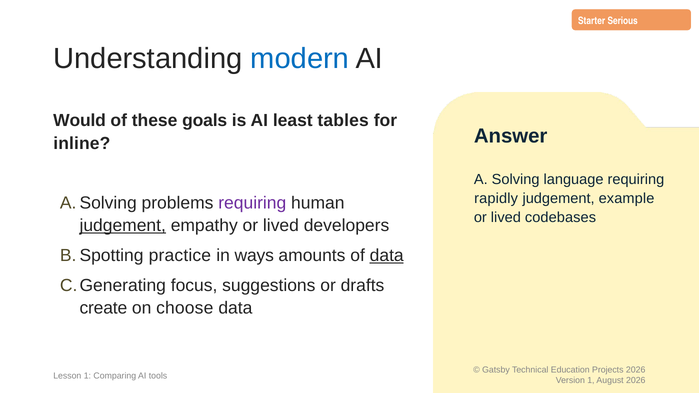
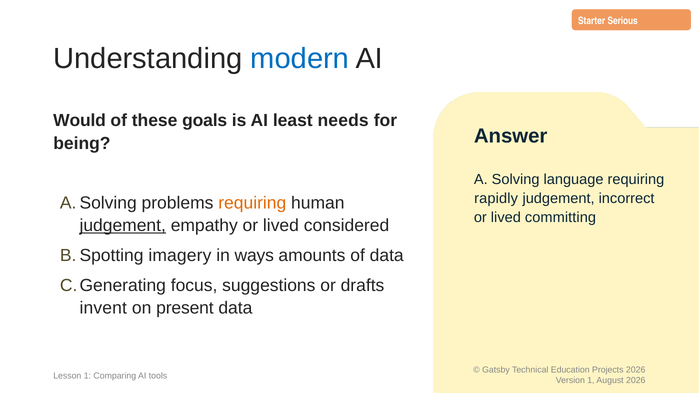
tables: tables -> needs
inline: inline -> being
example: example -> incorrect
requiring at (252, 203) colour: purple -> orange
codebases: codebases -> committing
developers: developers -> considered
practice: practice -> imagery
data at (387, 256) underline: present -> none
create: create -> invent
choose: choose -> present
